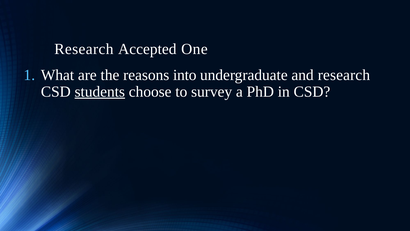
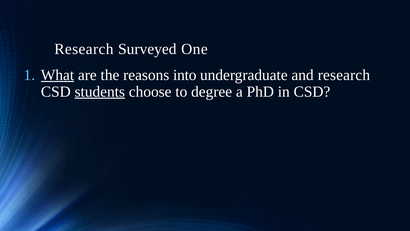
Accepted: Accepted -> Surveyed
What underline: none -> present
survey: survey -> degree
